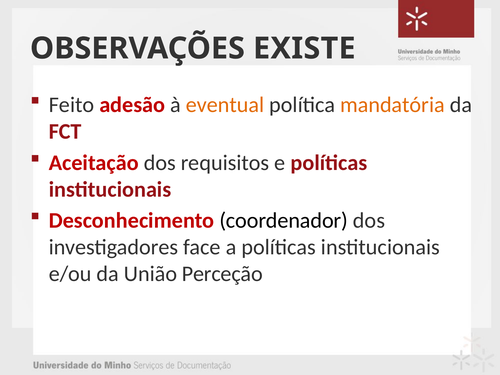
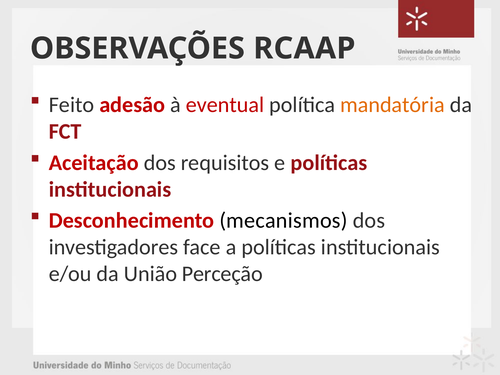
EXISTE: EXISTE -> RCAAP
eventual colour: orange -> red
coordenador: coordenador -> mecanismos
